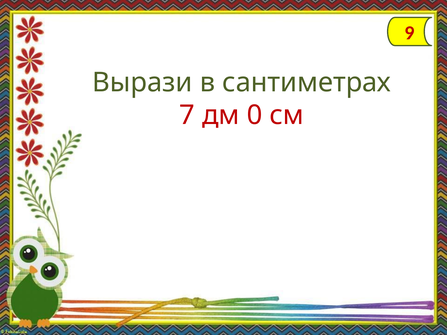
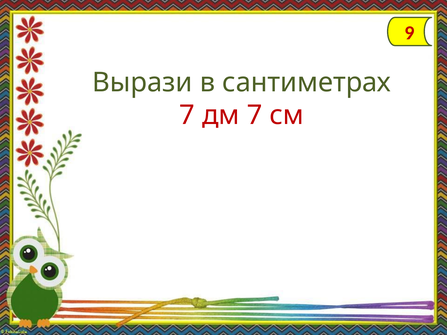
дм 0: 0 -> 7
